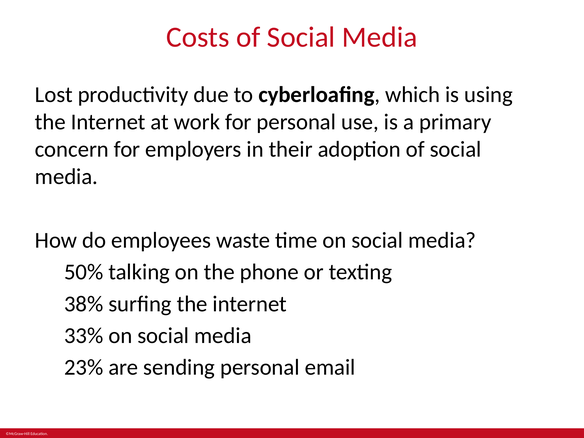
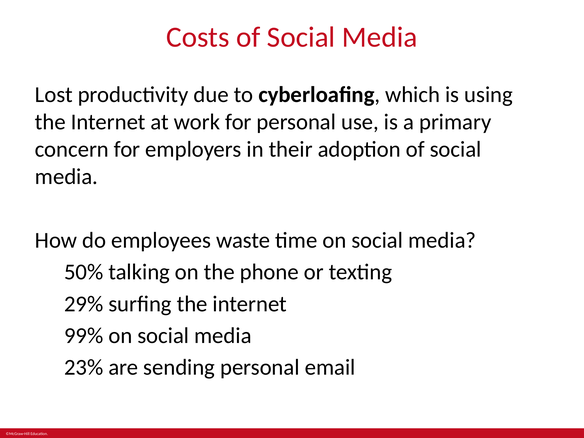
38%: 38% -> 29%
33%: 33% -> 99%
